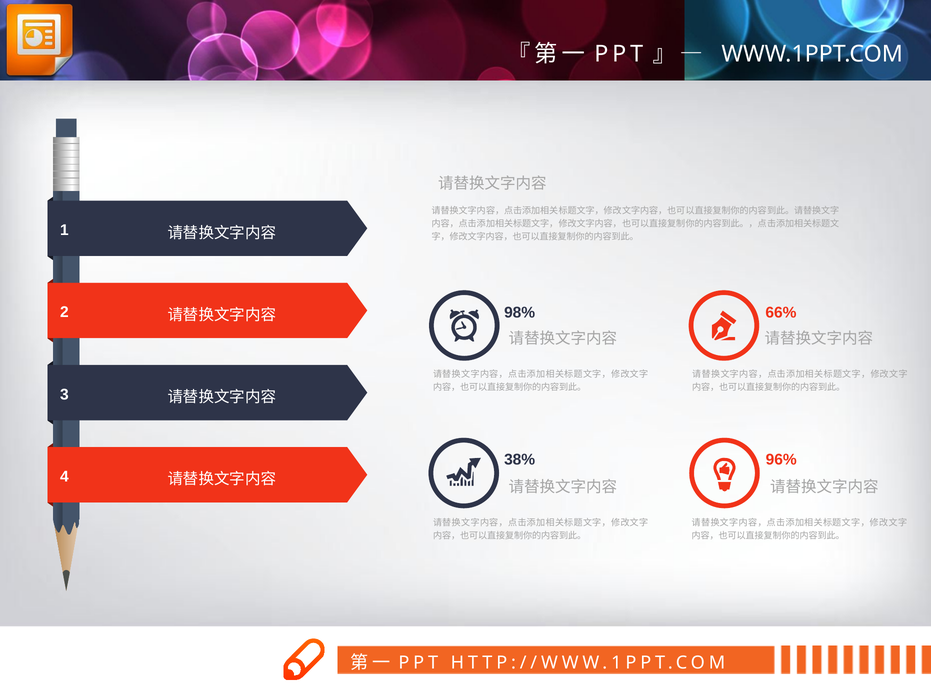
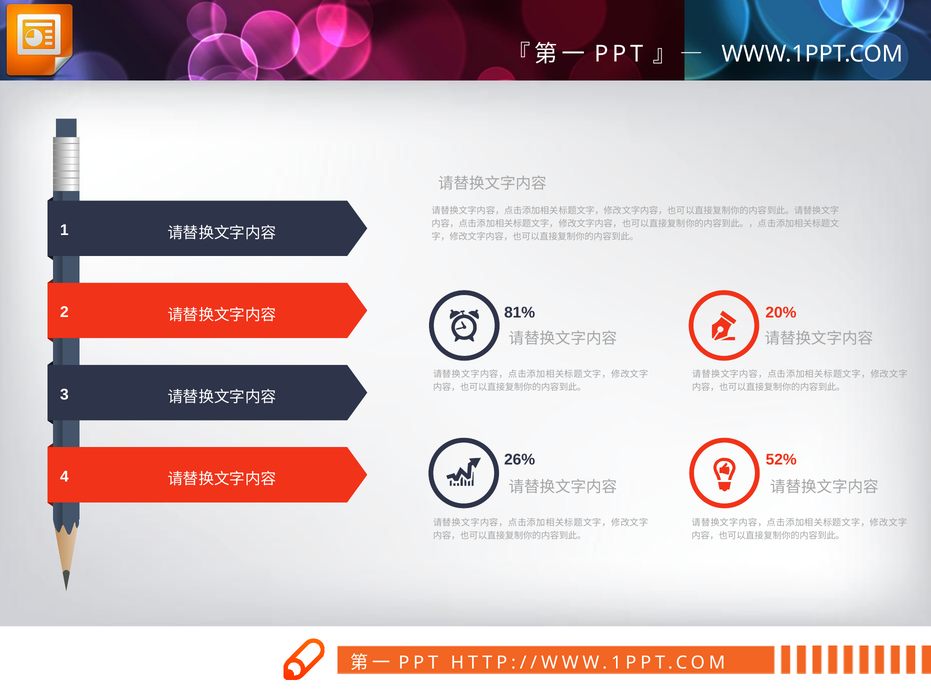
98%: 98% -> 81%
66%: 66% -> 20%
38%: 38% -> 26%
96%: 96% -> 52%
